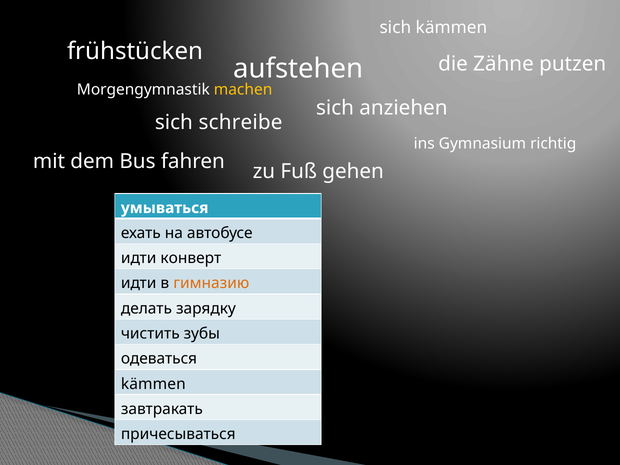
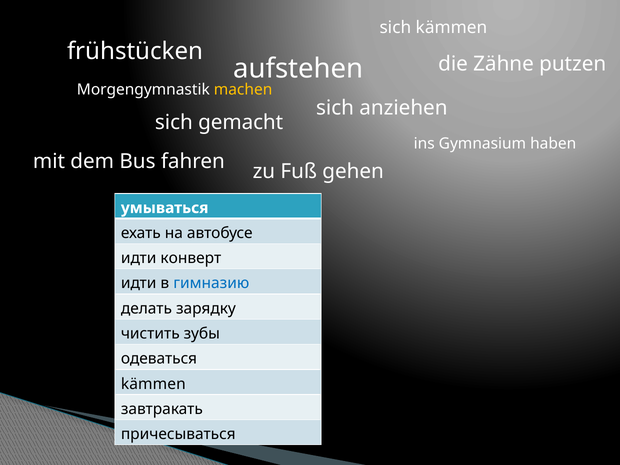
schreibe: schreibe -> gemacht
richtig: richtig -> haben
гимназию colour: orange -> blue
